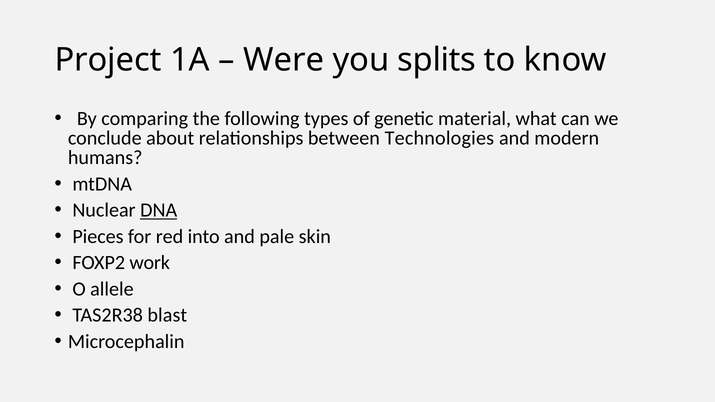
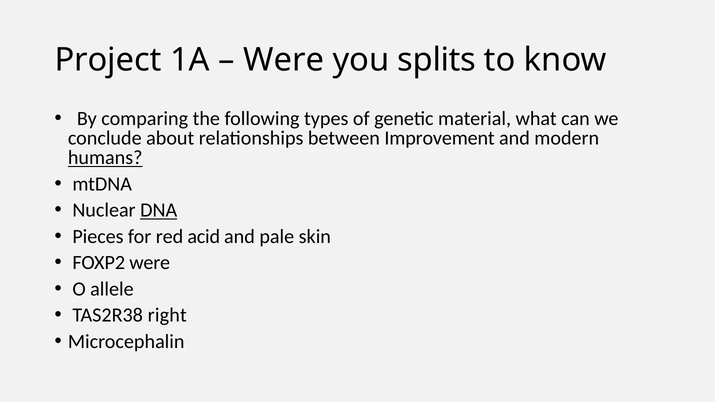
Technologies: Technologies -> Improvement
humans underline: none -> present
into: into -> acid
FOXP2 work: work -> were
blast: blast -> right
